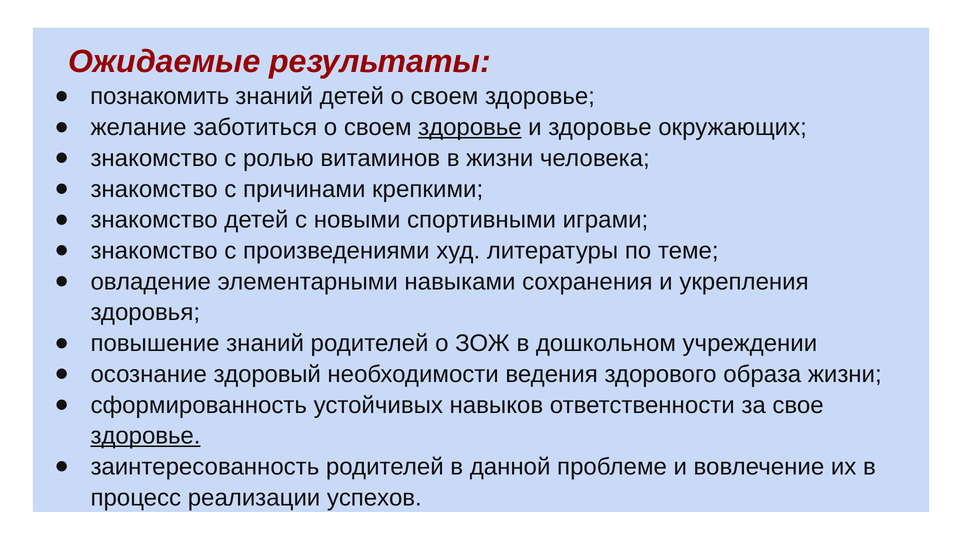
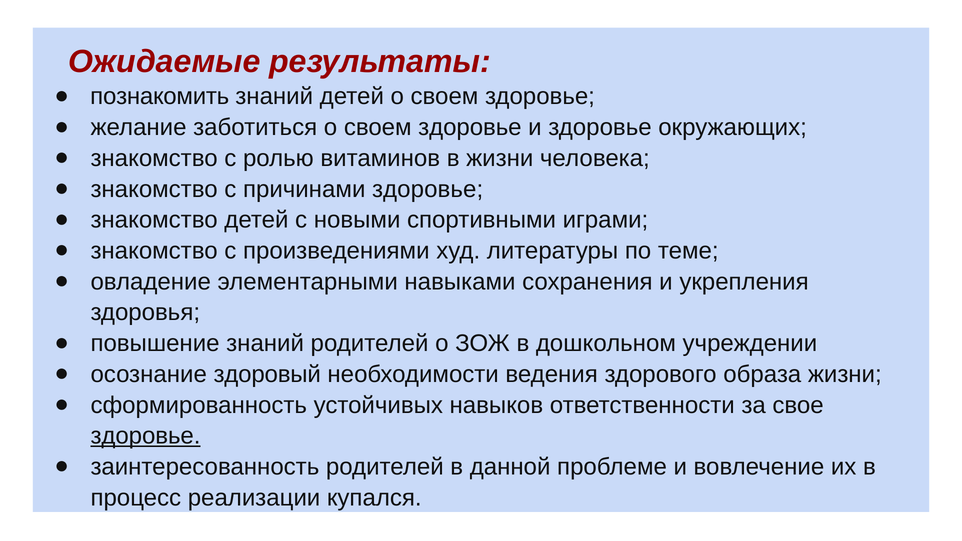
здоровье at (470, 127) underline: present -> none
причинами крепкими: крепкими -> здоровье
успехов: успехов -> купался
